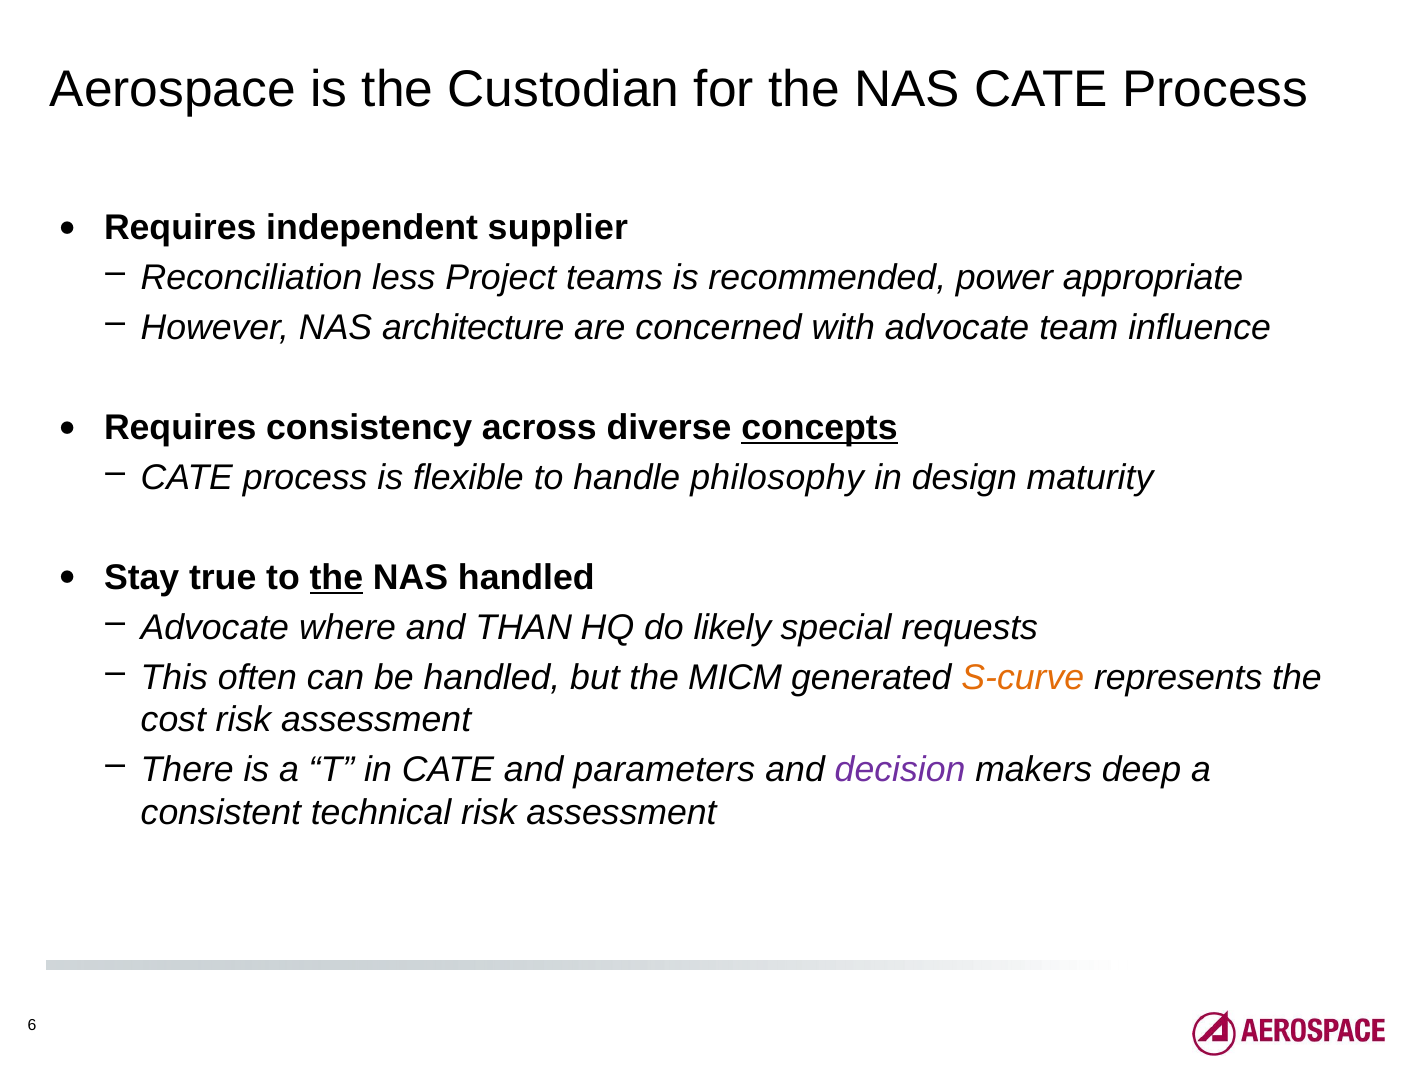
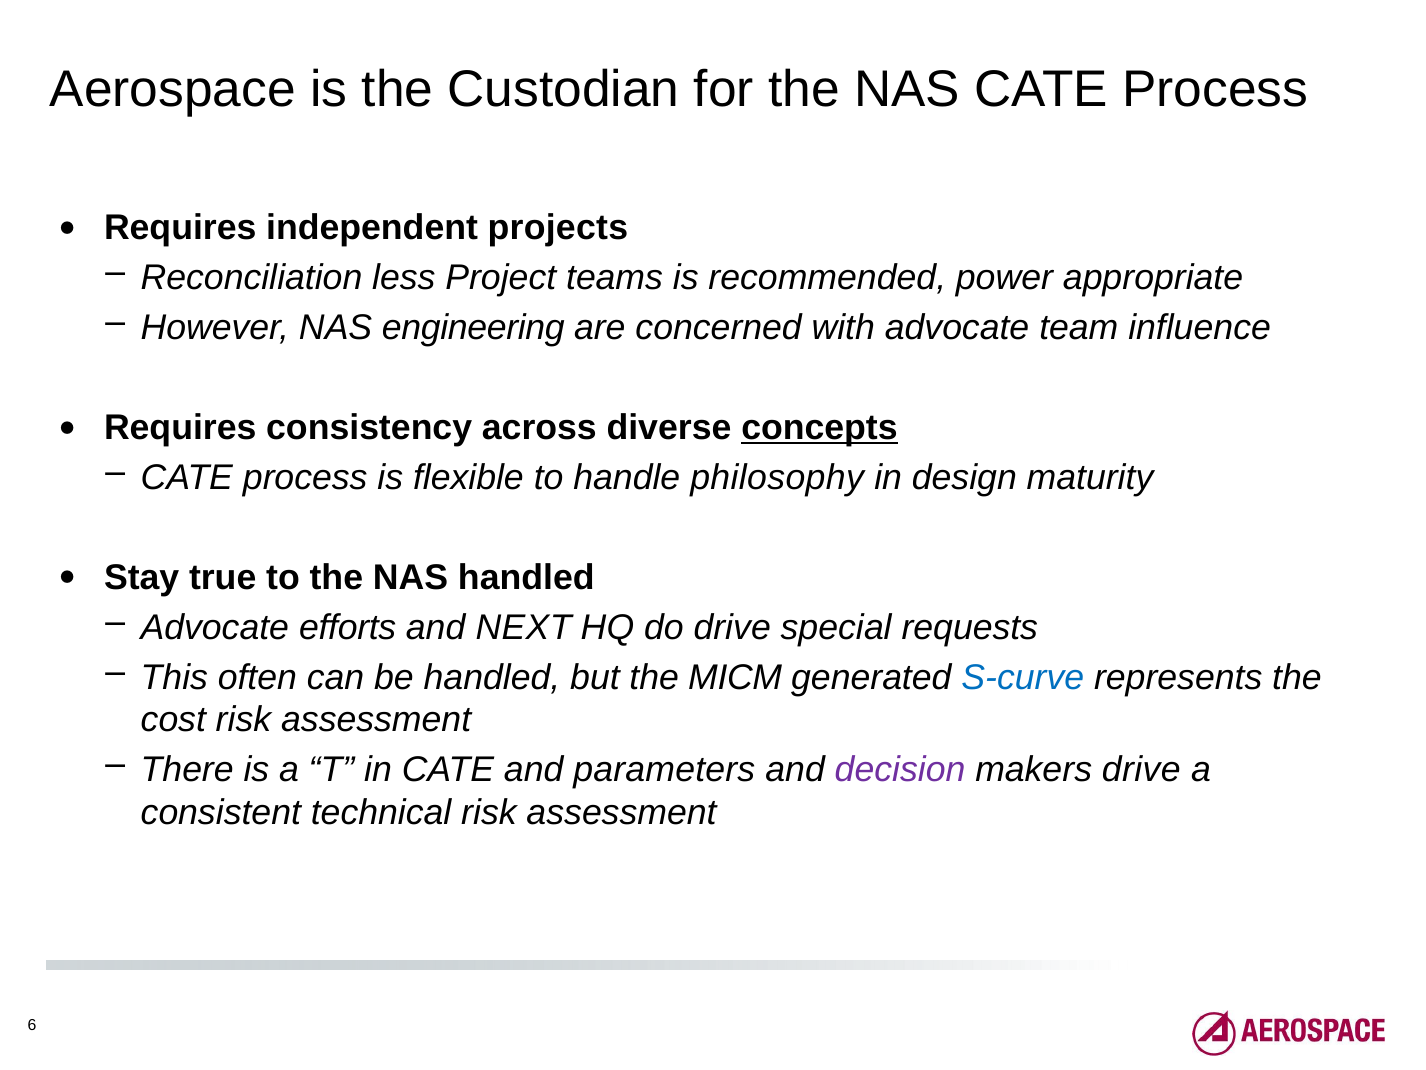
supplier: supplier -> projects
architecture: architecture -> engineering
the at (336, 577) underline: present -> none
where: where -> efforts
THAN: THAN -> NEXT
do likely: likely -> drive
S-curve colour: orange -> blue
makers deep: deep -> drive
